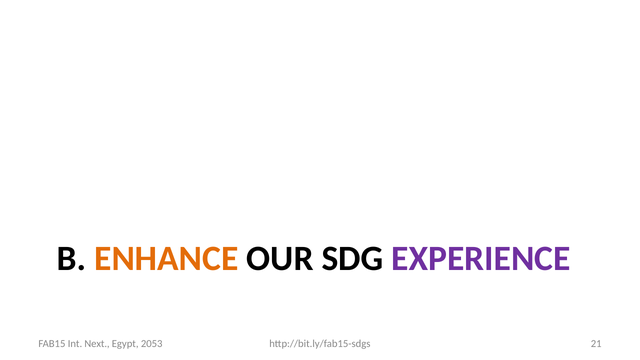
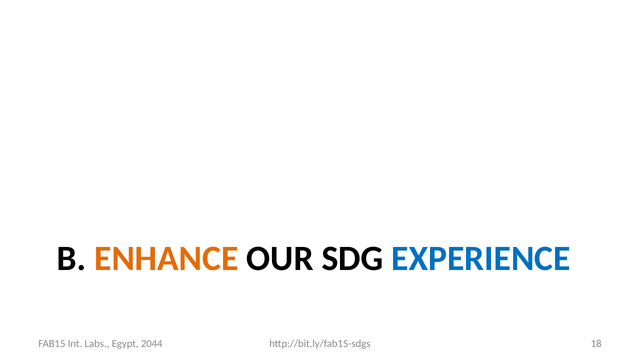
EXPERIENCE colour: purple -> blue
21: 21 -> 18
Next: Next -> Labs
2053: 2053 -> 2044
